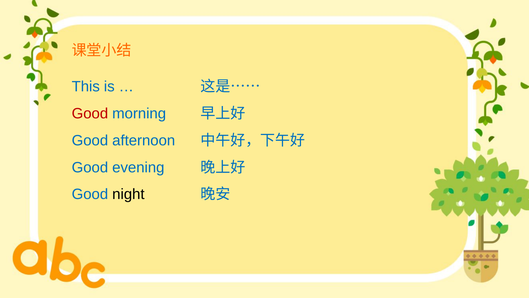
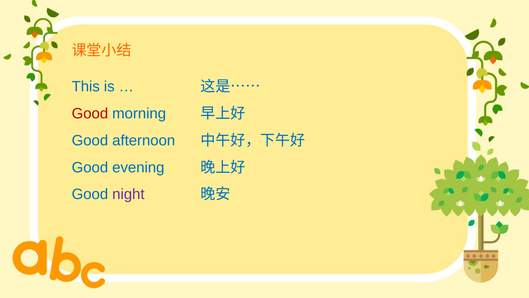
night colour: black -> purple
